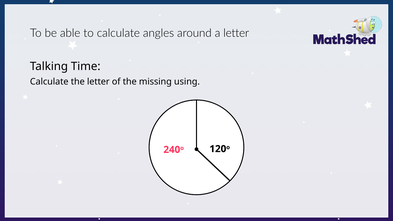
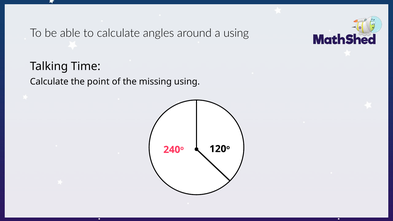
a letter: letter -> using
the letter: letter -> point
